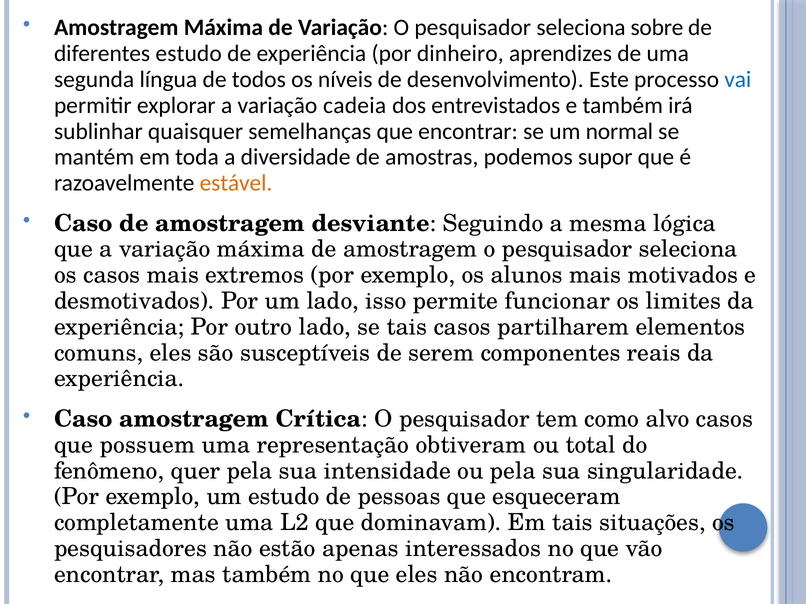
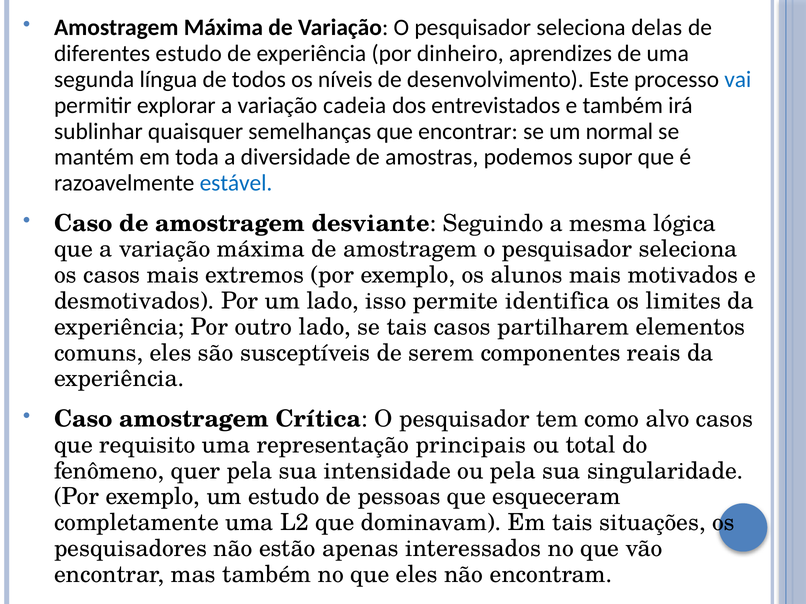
sobre: sobre -> delas
estável colour: orange -> blue
funcionar: funcionar -> identifica
possuem: possuem -> requisito
obtiveram: obtiveram -> principais
